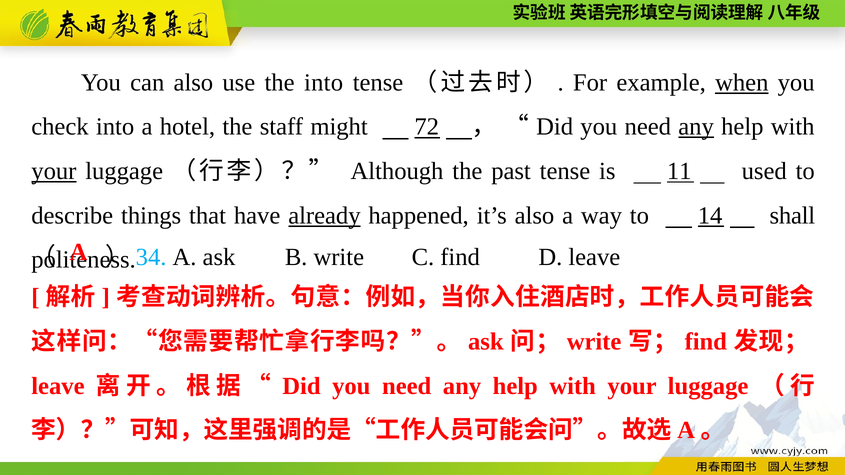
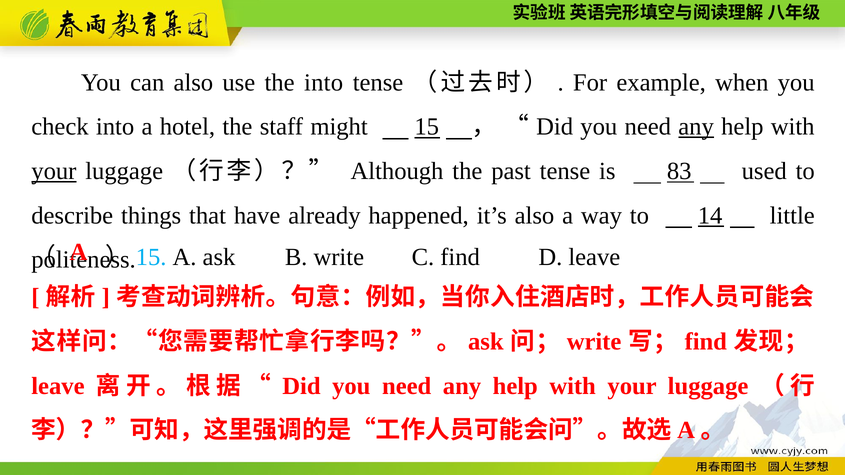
when underline: present -> none
might 72: 72 -> 15
11: 11 -> 83
already underline: present -> none
shall: shall -> little
34 at (151, 257): 34 -> 15
